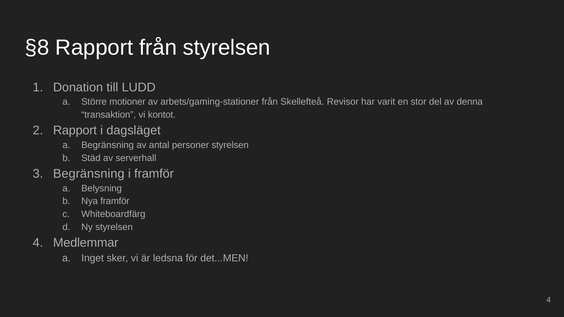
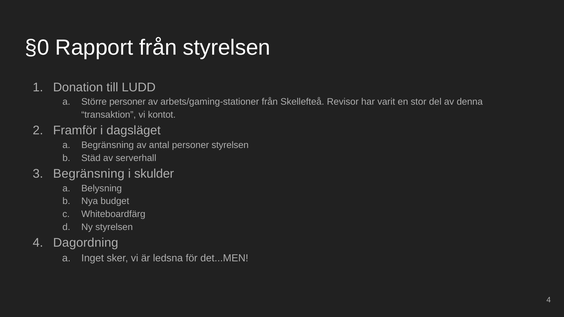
§8: §8 -> §0
Större motioner: motioner -> personer
Rapport at (75, 131): Rapport -> Framför
i framför: framför -> skulder
Nya framför: framför -> budget
Medlemmar: Medlemmar -> Dagordning
